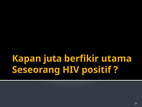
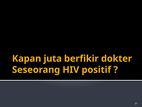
utama: utama -> dokter
